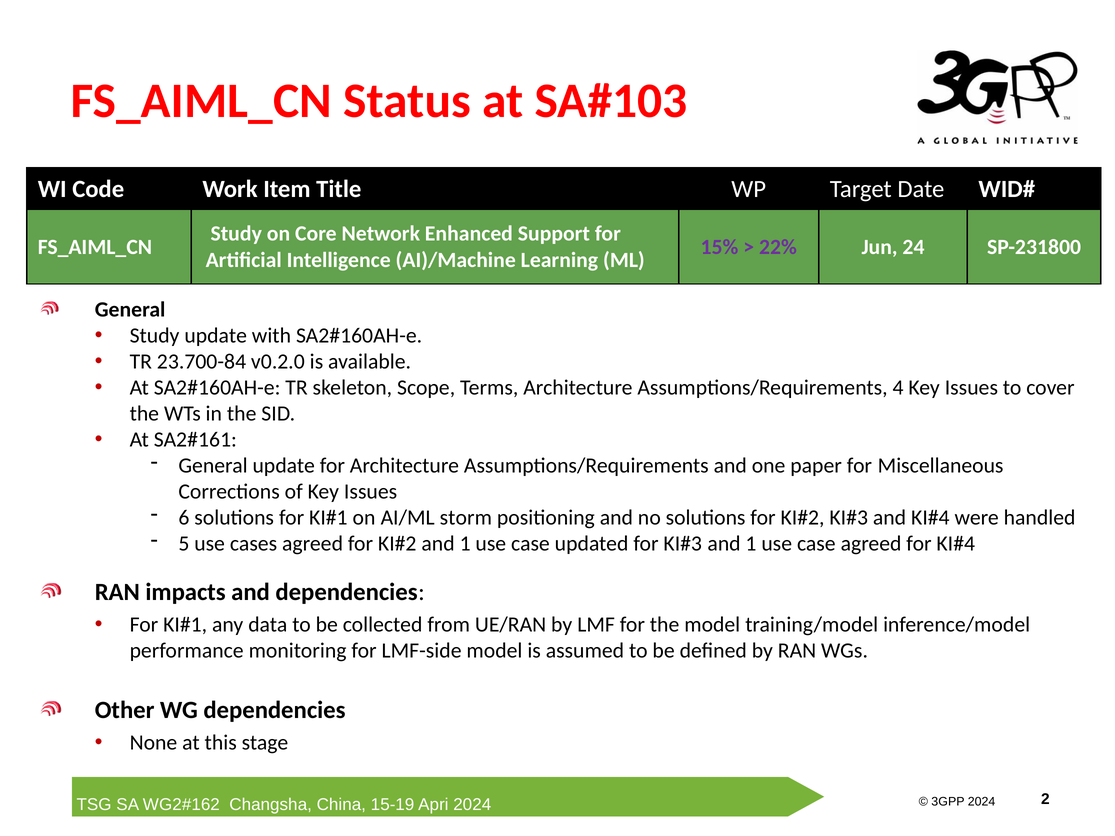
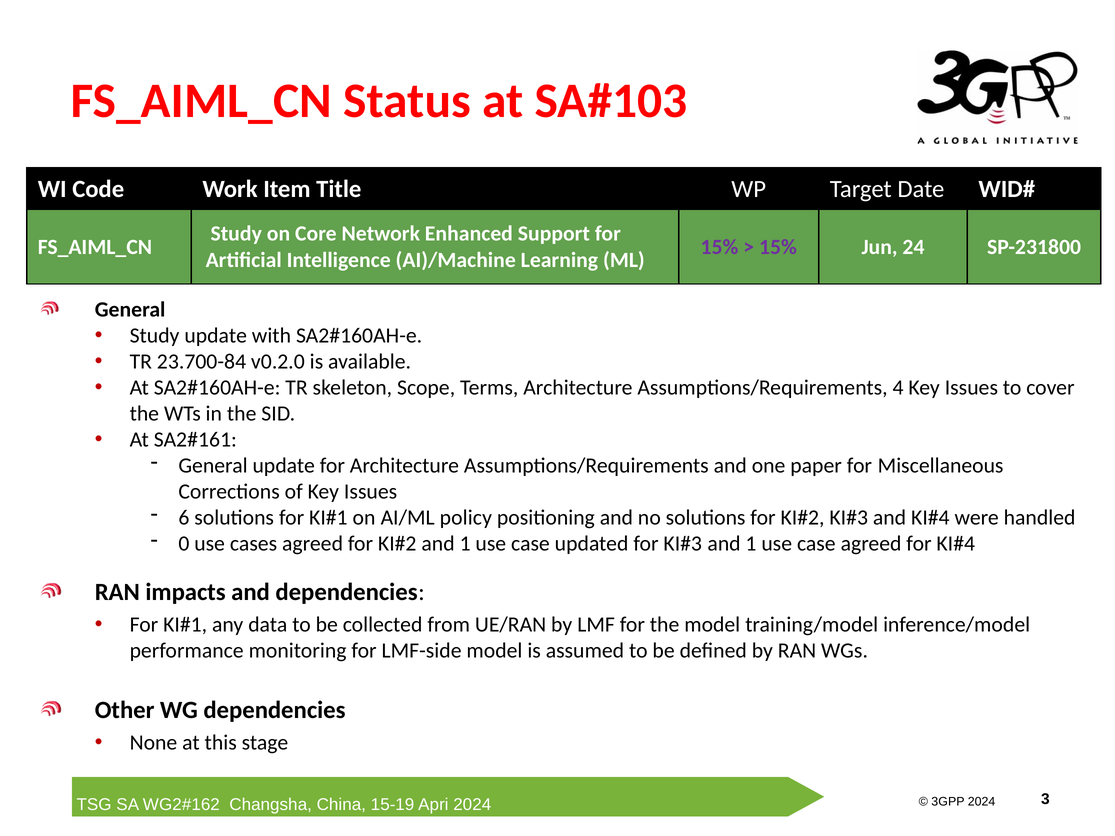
22% at (778, 247): 22% -> 15%
storm: storm -> policy
5: 5 -> 0
2: 2 -> 3
